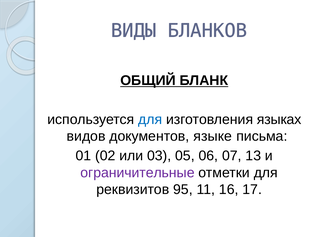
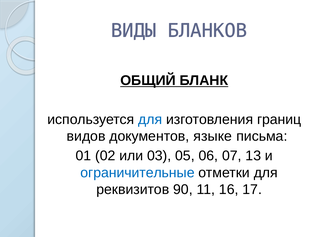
языках: языках -> границ
ограничительные colour: purple -> blue
95: 95 -> 90
